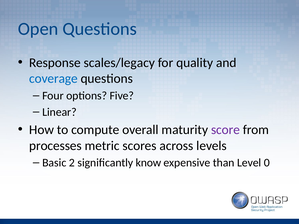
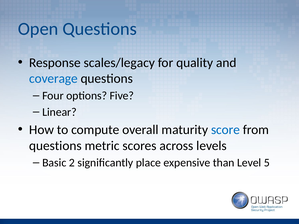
score colour: purple -> blue
processes at (55, 146): processes -> questions
know: know -> place
0: 0 -> 5
